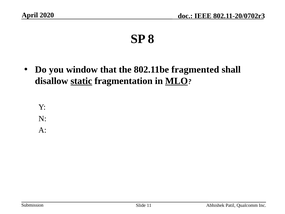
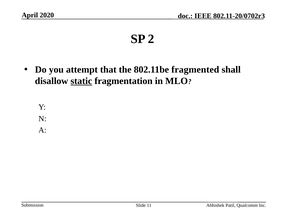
8: 8 -> 2
window: window -> attempt
MLO underline: present -> none
